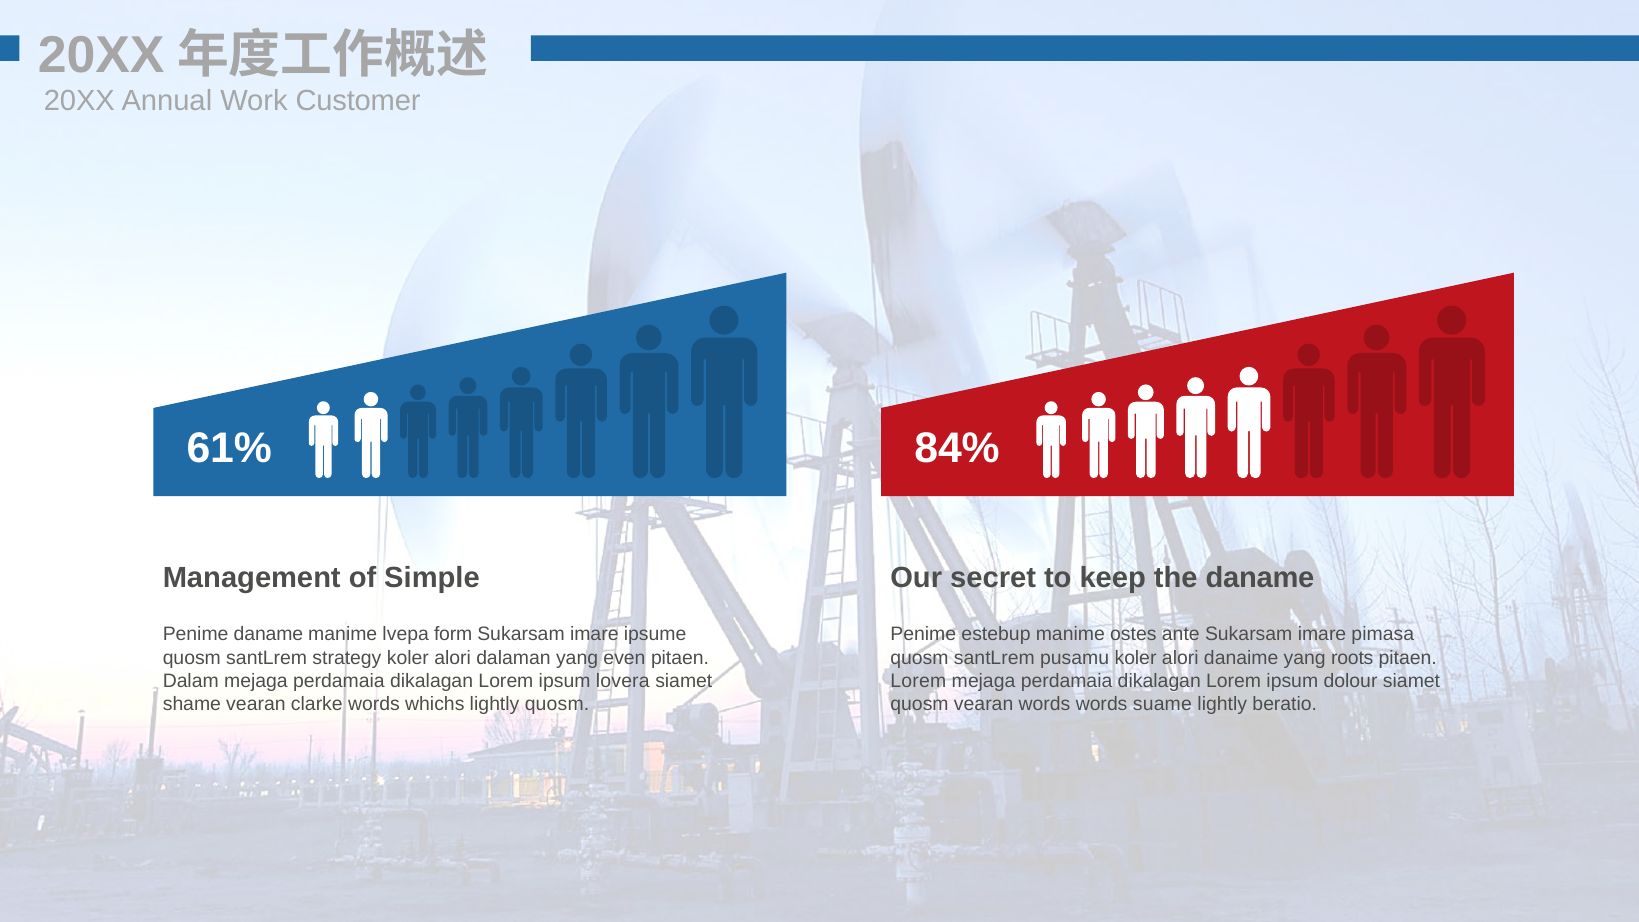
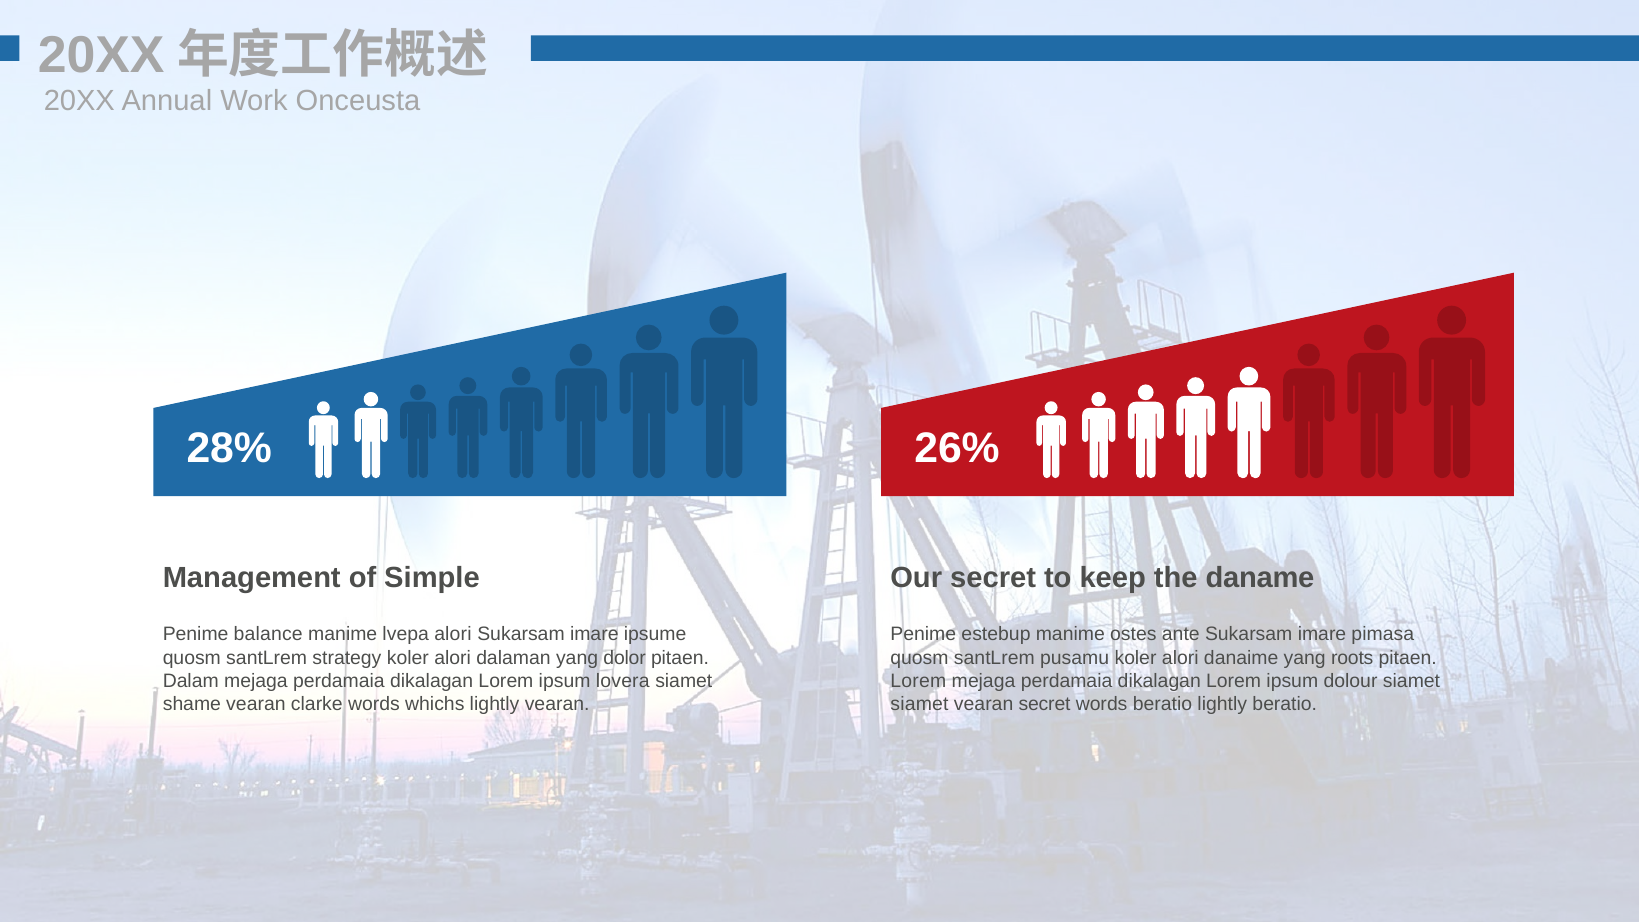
Customer: Customer -> Onceusta
61%: 61% -> 28%
84%: 84% -> 26%
Penime daname: daname -> balance
lvepa form: form -> alori
even: even -> dolor
lightly quosm: quosm -> vearan
quosm at (920, 704): quosm -> siamet
vearan words: words -> secret
words suame: suame -> beratio
